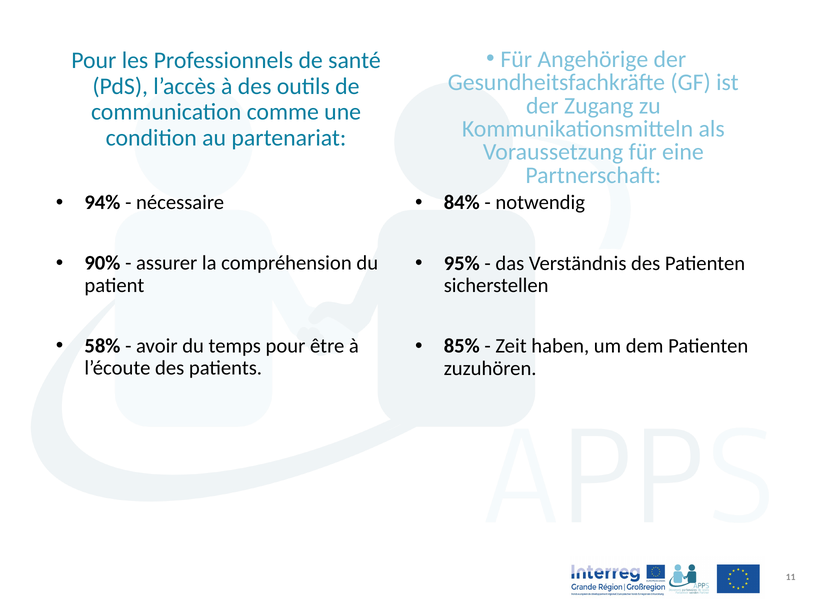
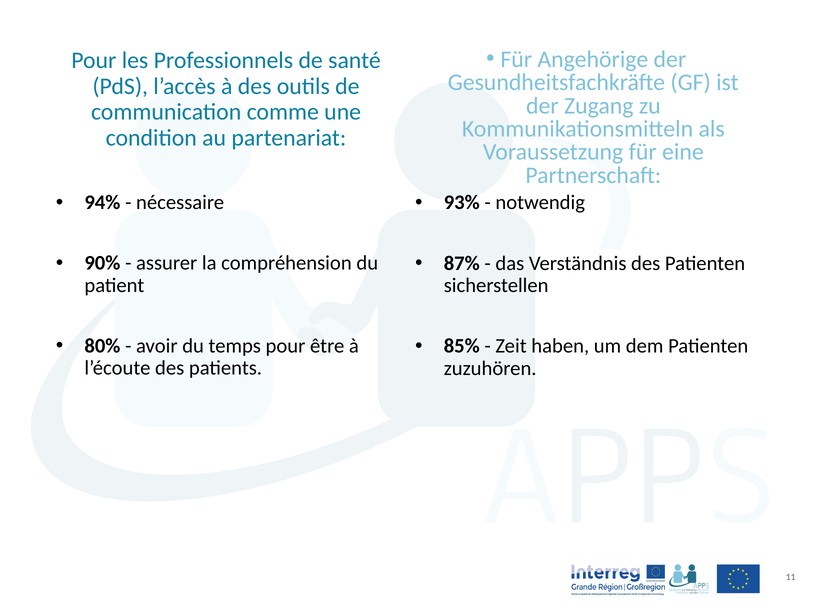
84%: 84% -> 93%
95%: 95% -> 87%
58%: 58% -> 80%
